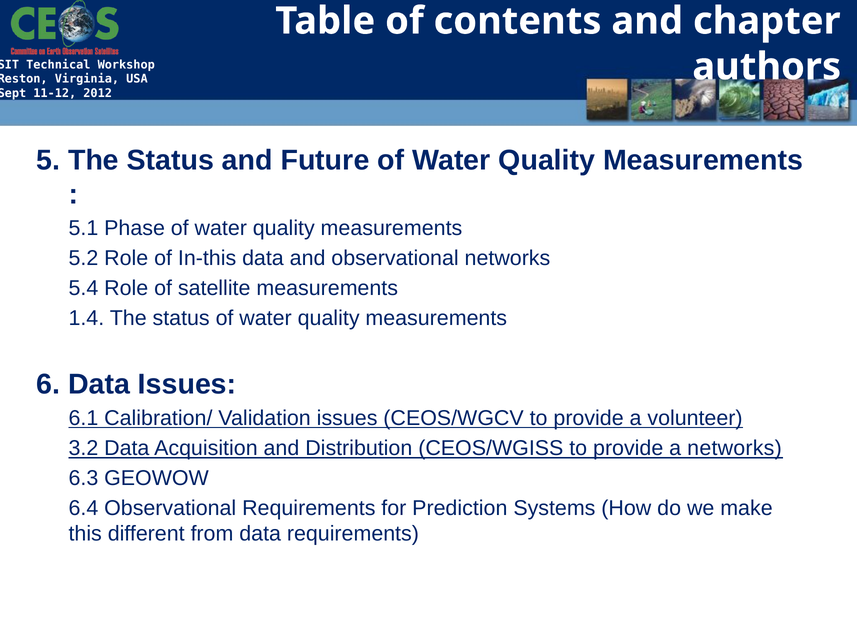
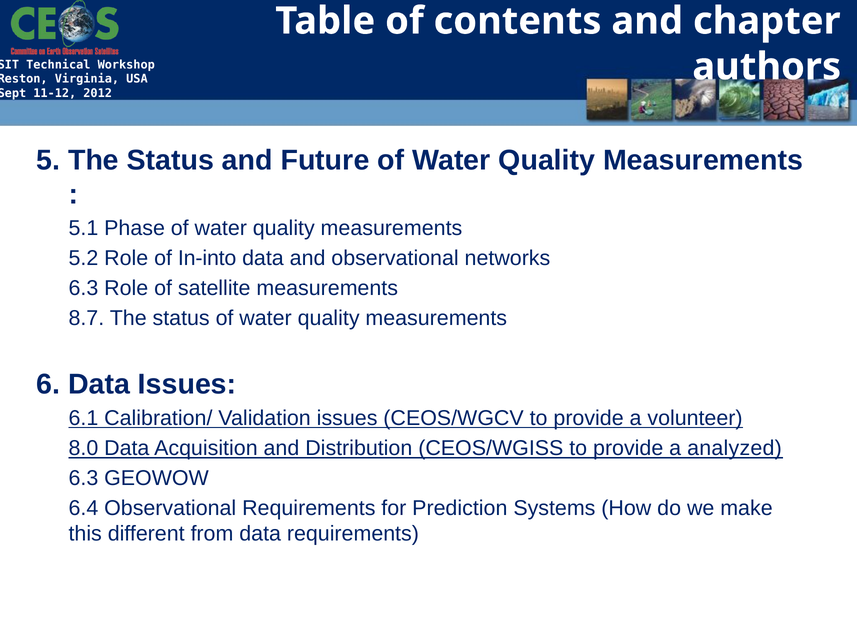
In-this: In-this -> In-into
5.4 at (83, 288): 5.4 -> 6.3
1.4: 1.4 -> 8.7
3.2: 3.2 -> 8.0
a networks: networks -> analyzed
